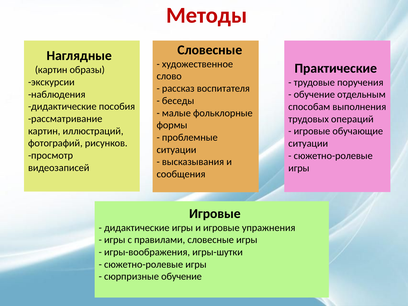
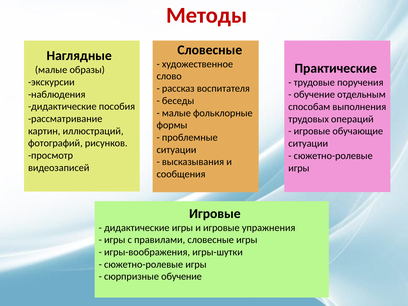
картин at (51, 70): картин -> малые
